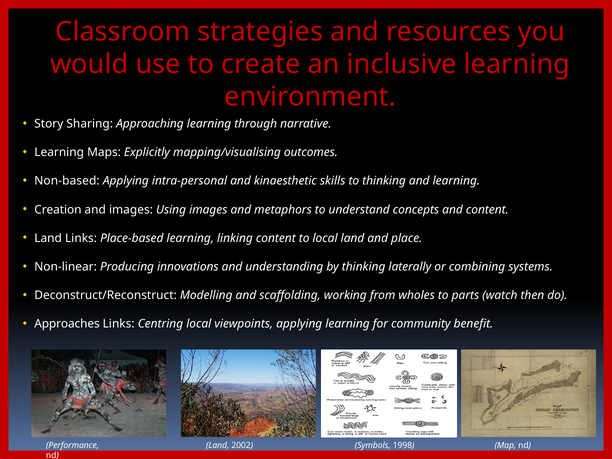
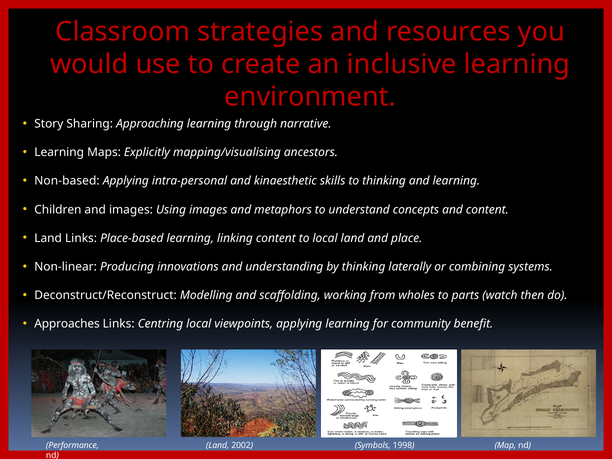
outcomes: outcomes -> ancestors
Creation: Creation -> Children
